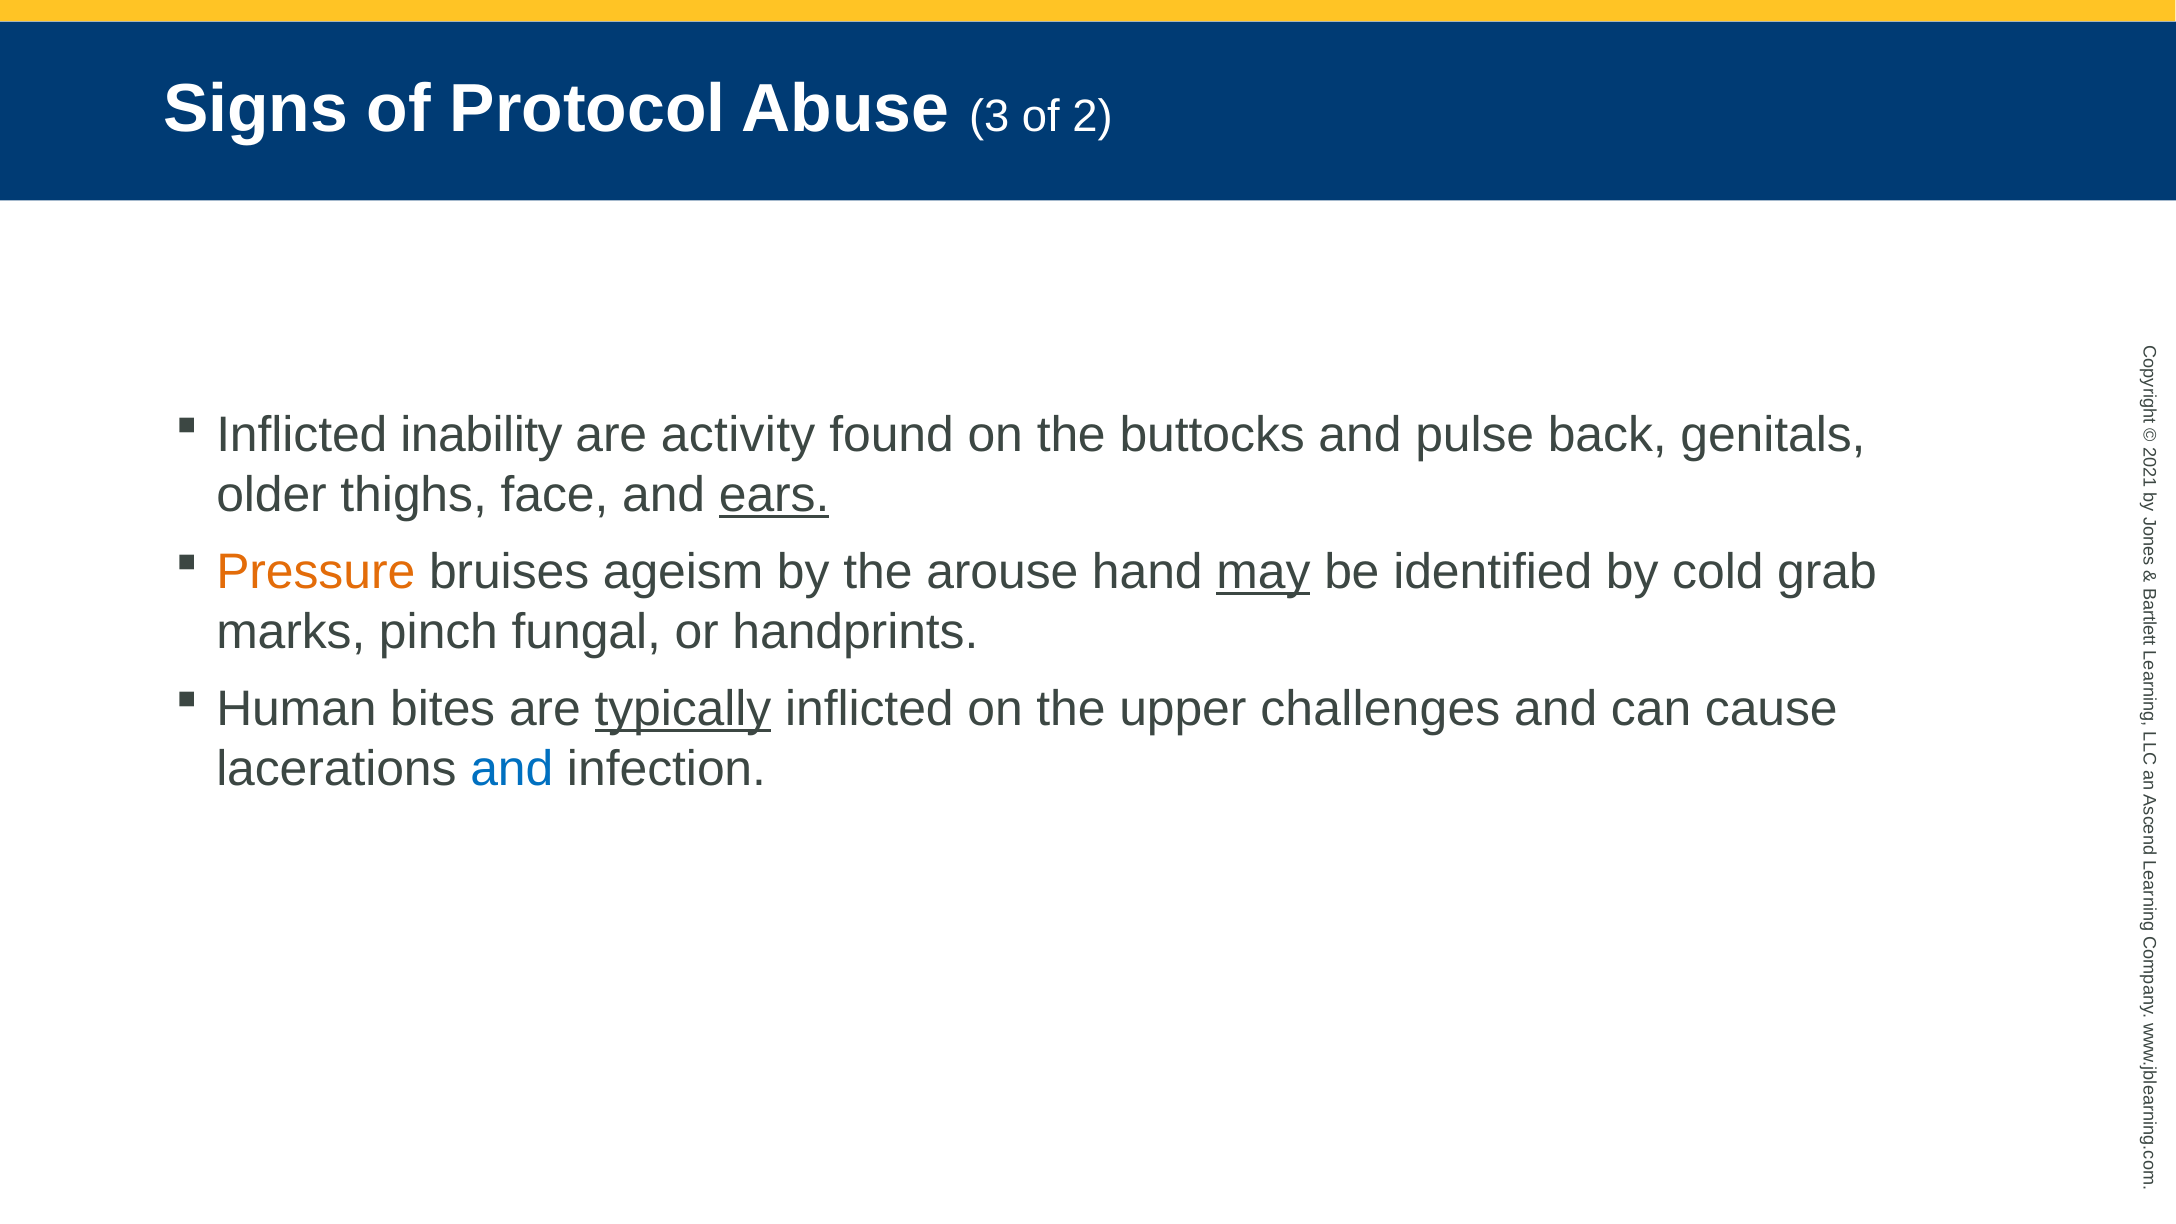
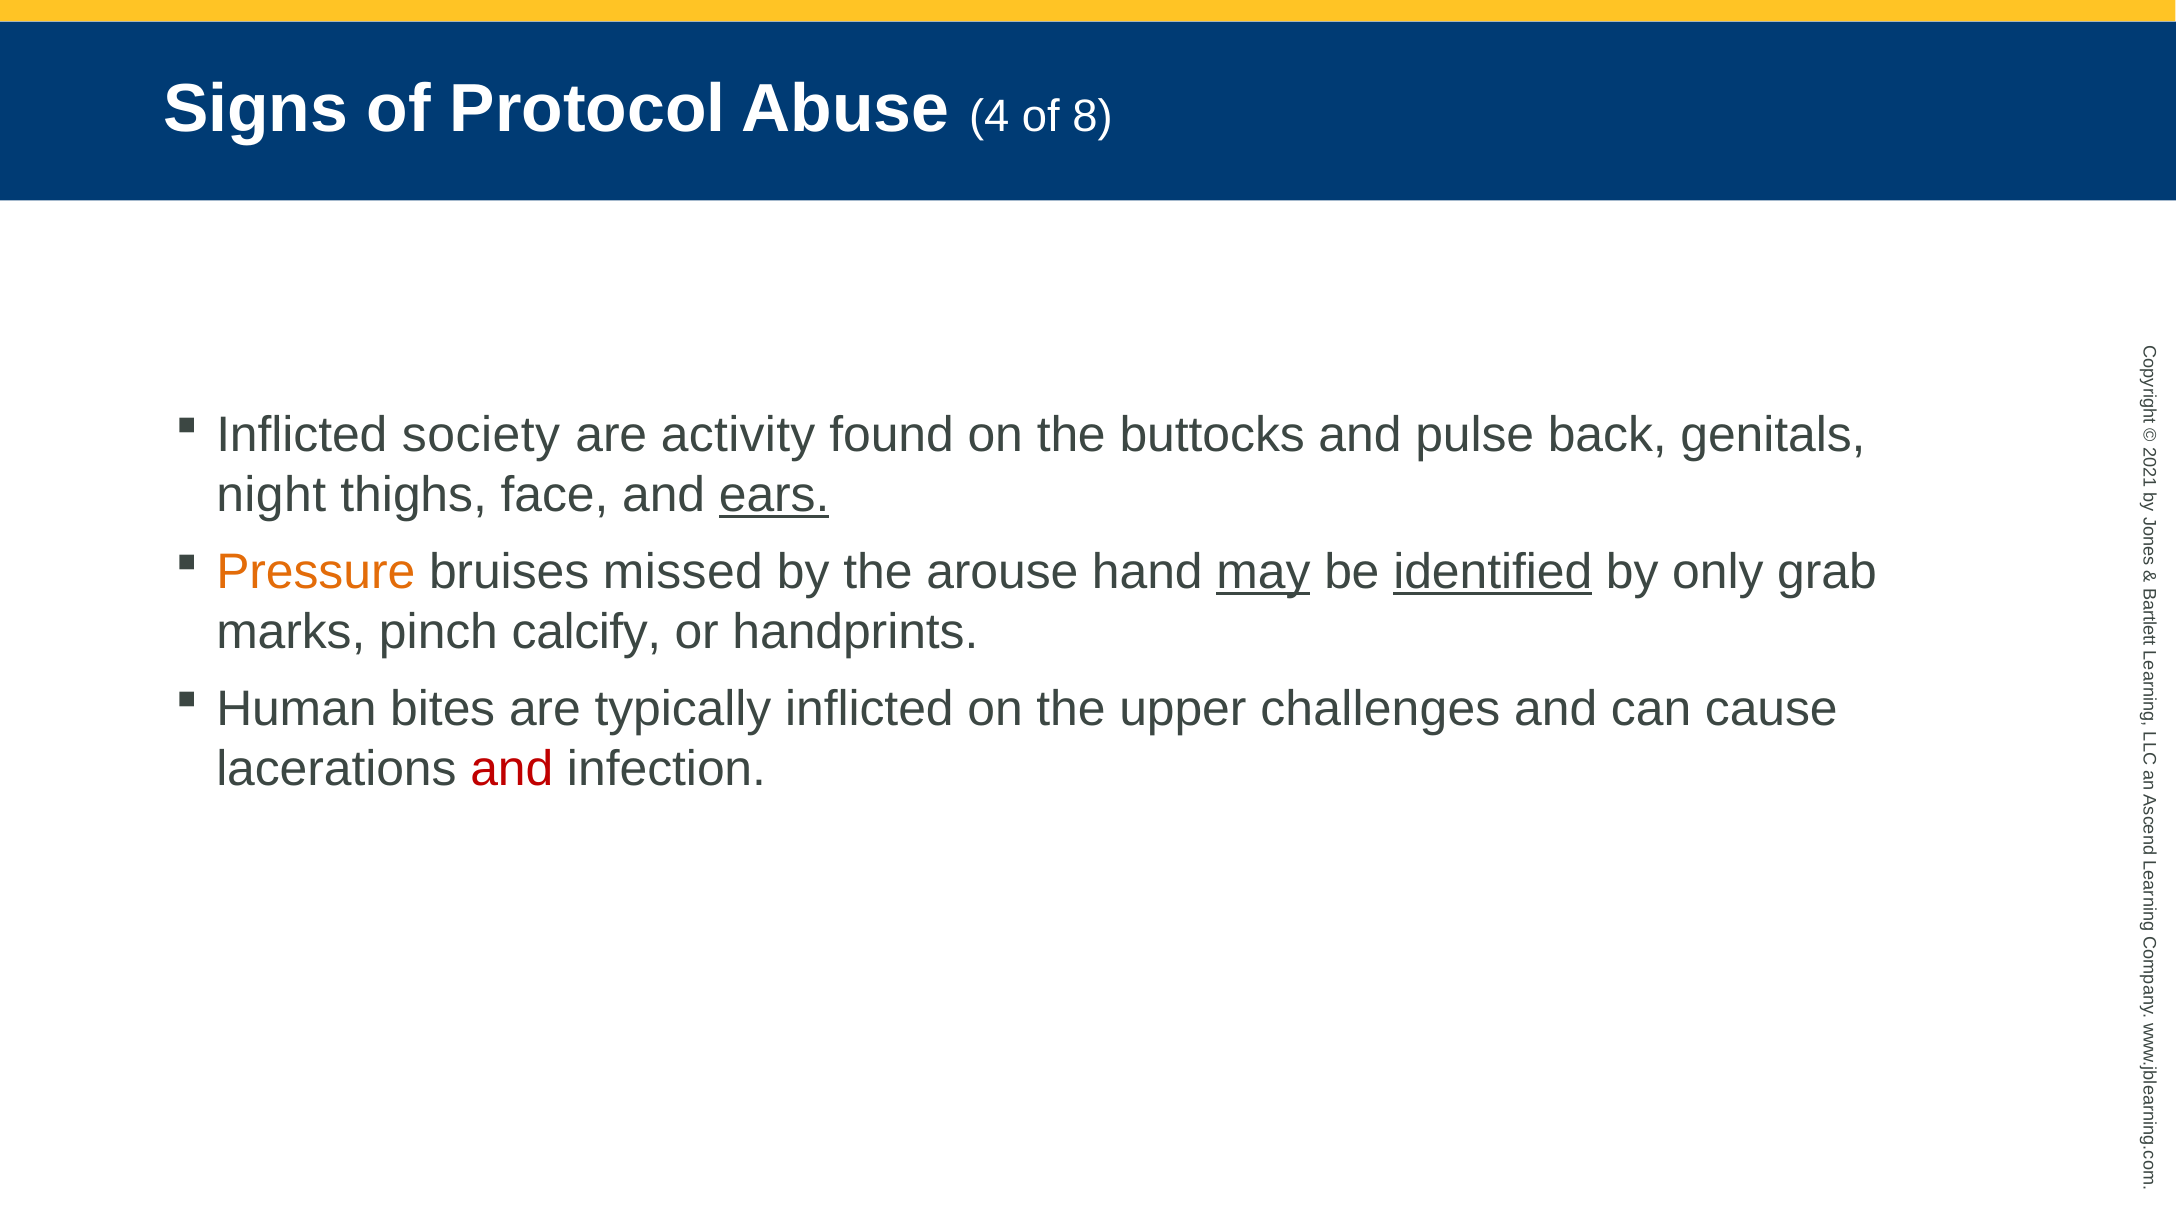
3: 3 -> 4
of 2: 2 -> 8
inability: inability -> society
older: older -> night
ageism: ageism -> missed
identified underline: none -> present
cold: cold -> only
fungal: fungal -> calcify
typically underline: present -> none
and at (512, 769) colour: blue -> red
